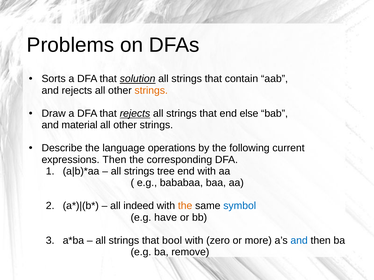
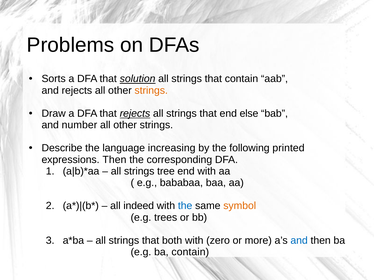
material: material -> number
operations: operations -> increasing
current: current -> printed
the at (185, 206) colour: orange -> blue
symbol colour: blue -> orange
have: have -> trees
bool: bool -> both
ba remove: remove -> contain
